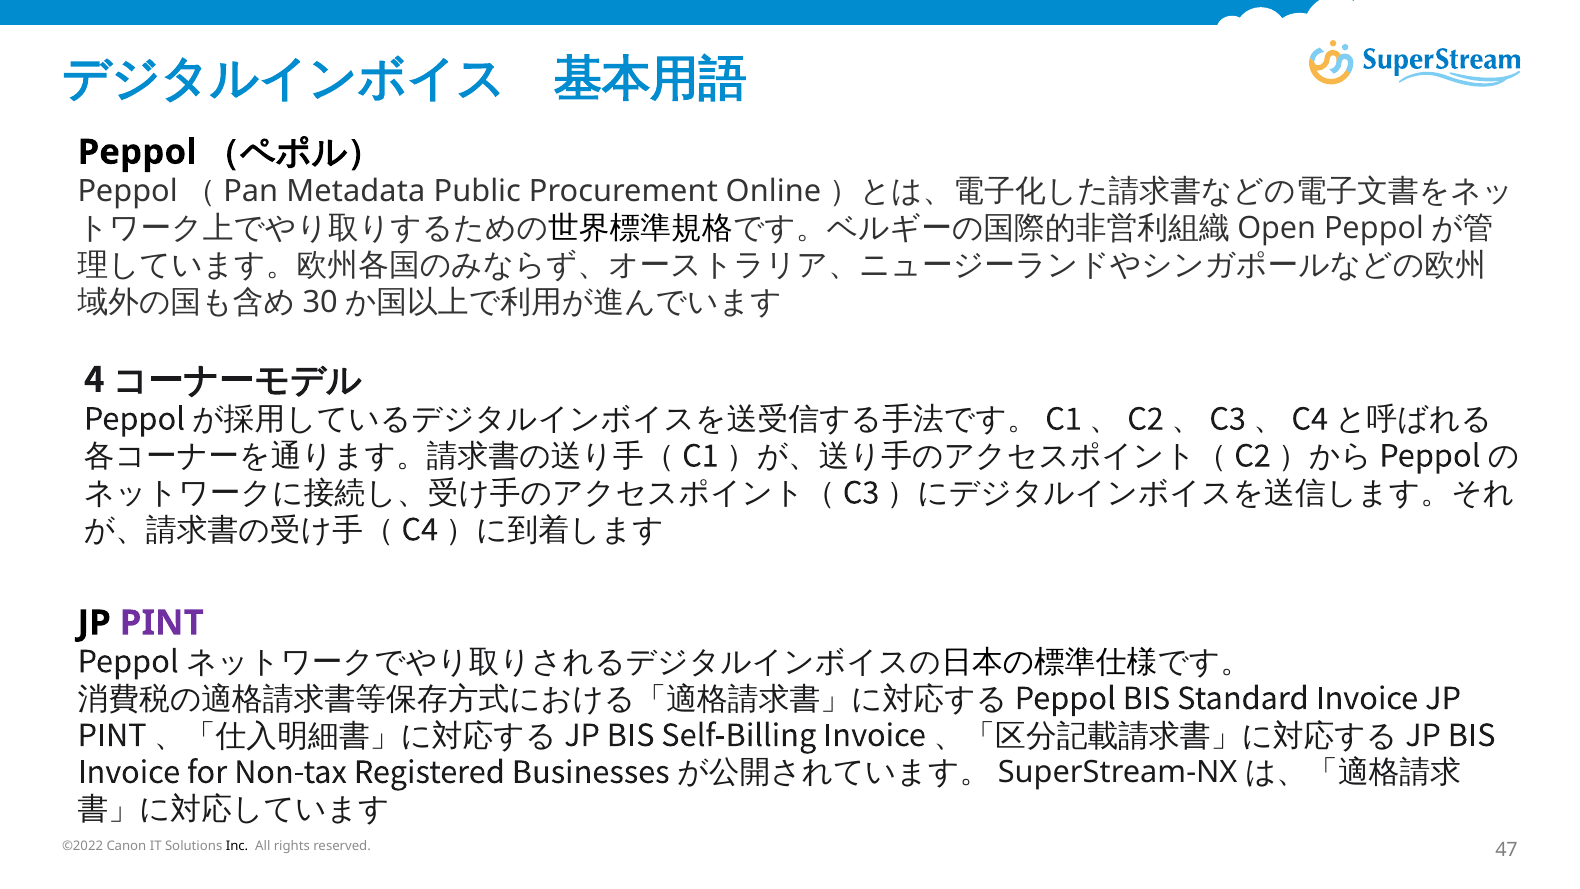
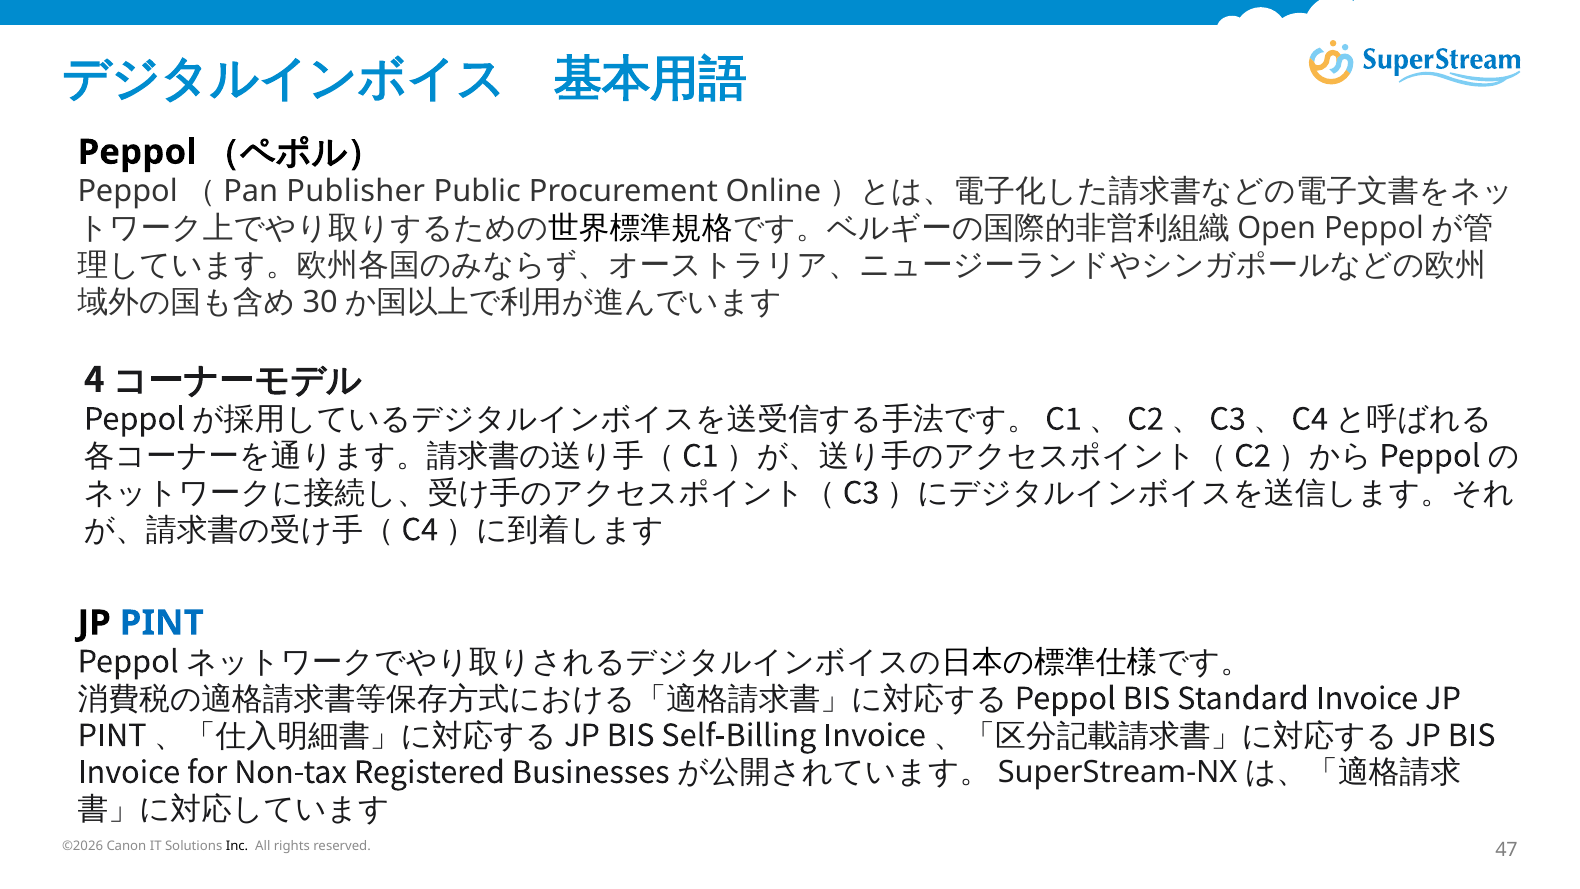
Metadata: Metadata -> Publisher
PINT at (162, 623) colour: purple -> blue
©2022: ©2022 -> ©2026
